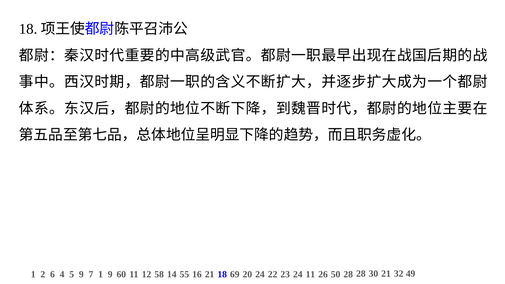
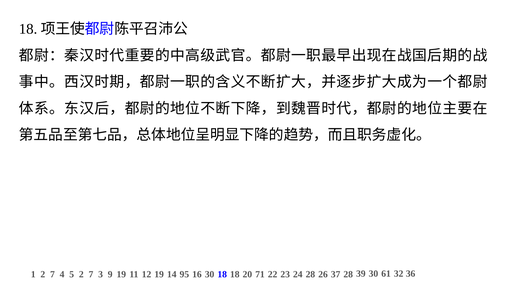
1 2 6: 6 -> 7
5 9: 9 -> 2
7 1: 1 -> 3
9 60: 60 -> 19
12 58: 58 -> 19
55: 55 -> 95
16 21: 21 -> 30
18 69: 69 -> 18
20 24: 24 -> 71
24 11: 11 -> 28
50: 50 -> 37
28 28: 28 -> 39
30 21: 21 -> 61
49: 49 -> 36
